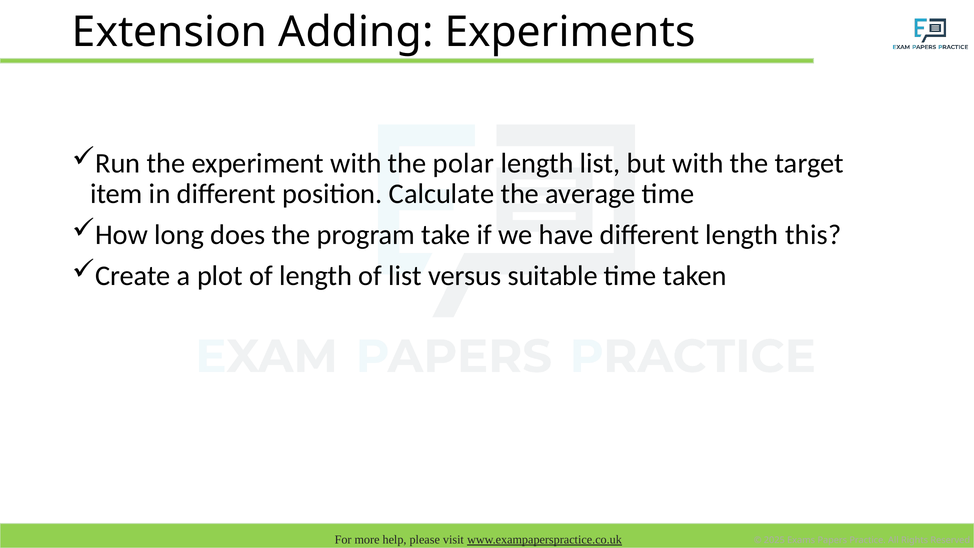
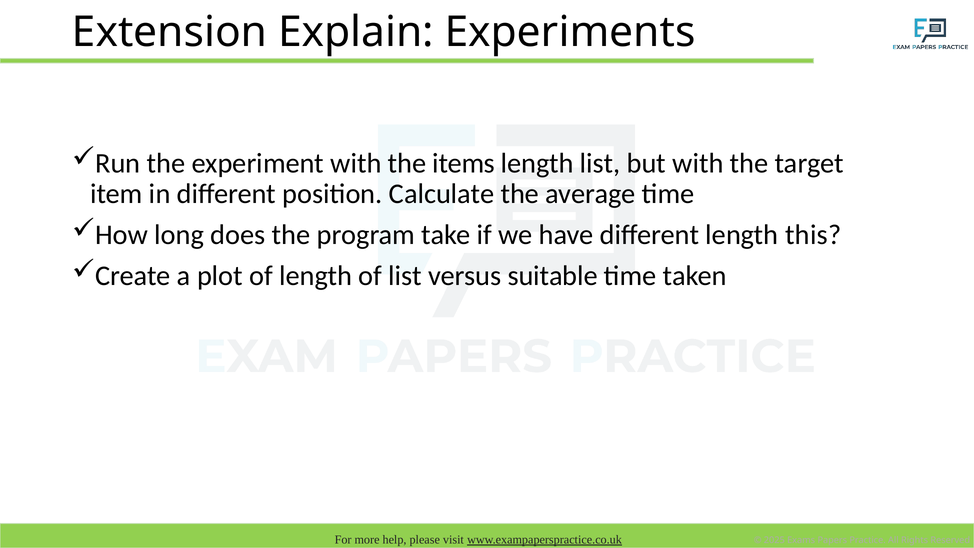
Adding: Adding -> Explain
polar: polar -> items
